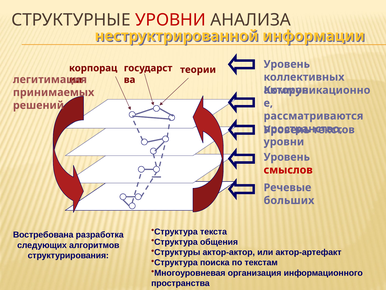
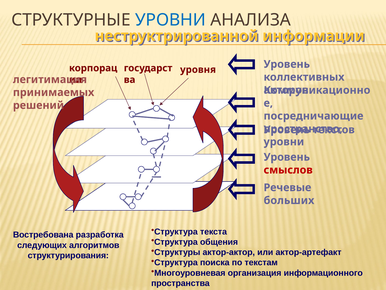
УРОВНИ at (171, 20) colour: red -> blue
теории: теории -> уровня
рассматриваются: рассматриваются -> посредничающие
